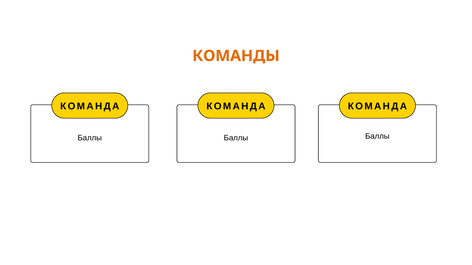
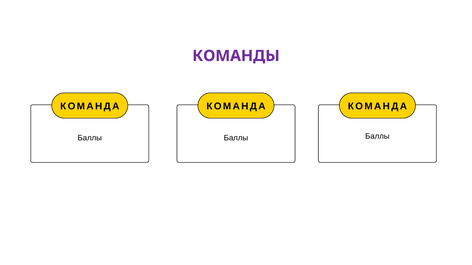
КОМАНДЫ colour: orange -> purple
